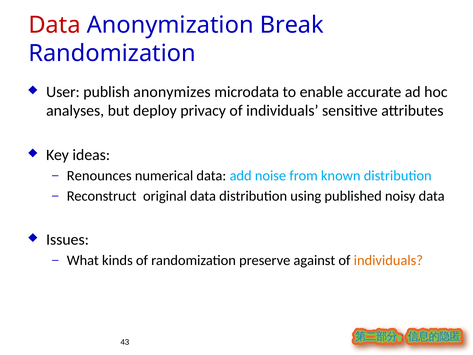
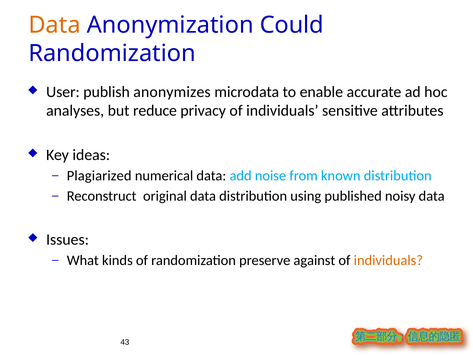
Data at (55, 25) colour: red -> orange
Break: Break -> Could
deploy: deploy -> reduce
Renounces: Renounces -> Plagiarized
